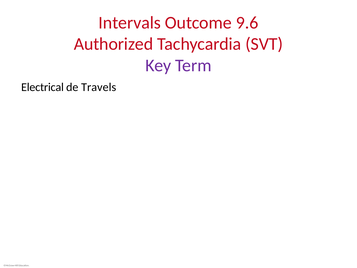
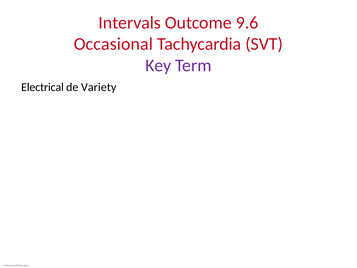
Authorized: Authorized -> Occasional
Travels: Travels -> Variety
